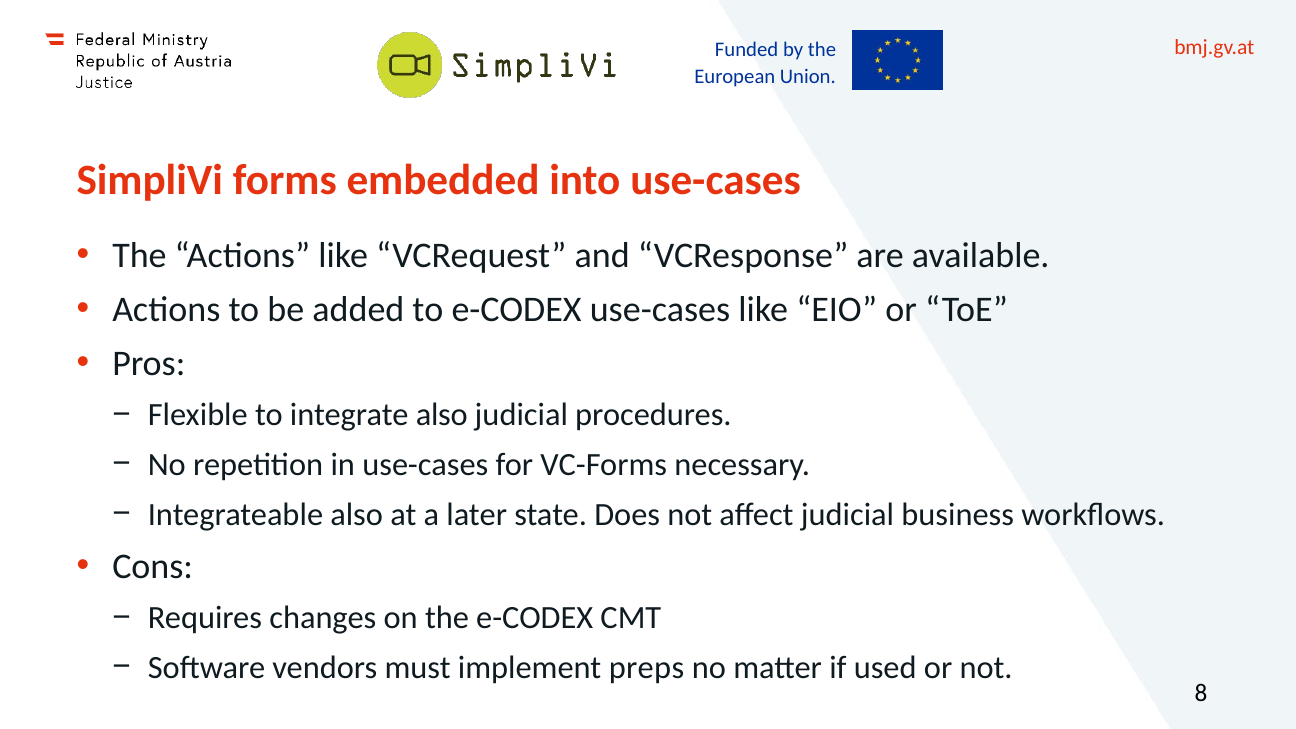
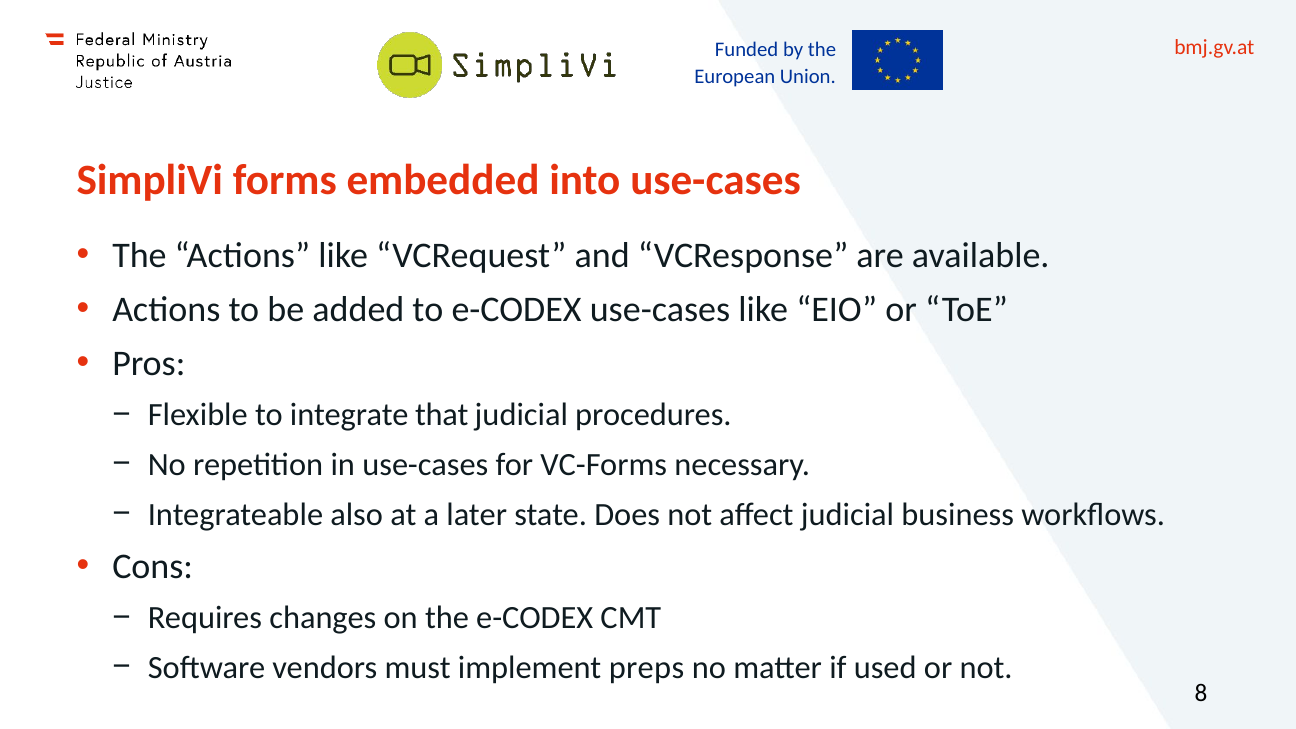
integrate also: also -> that
